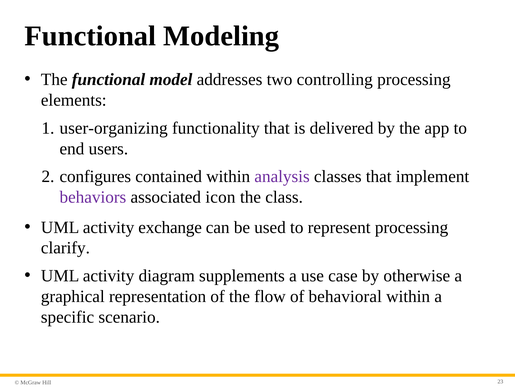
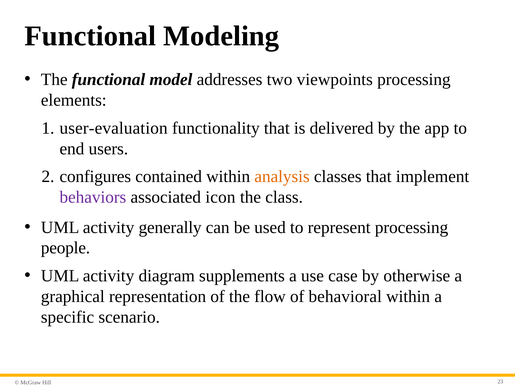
controlling: controlling -> viewpoints
user-organizing: user-organizing -> user-evaluation
analysis colour: purple -> orange
exchange: exchange -> generally
clarify: clarify -> people
